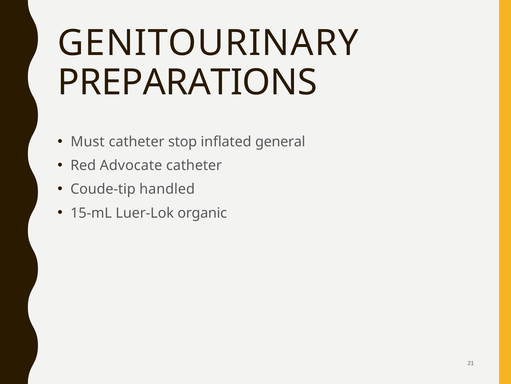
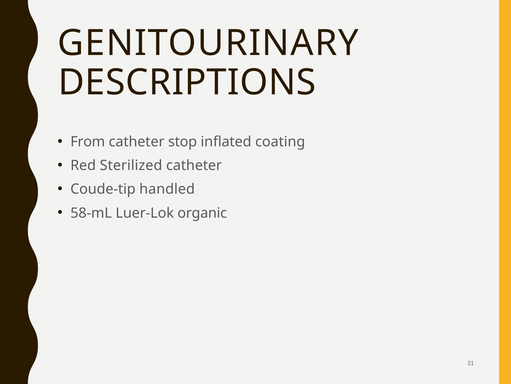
PREPARATIONS: PREPARATIONS -> DESCRIPTIONS
Must: Must -> From
general: general -> coating
Advocate: Advocate -> Sterilized
15-mL: 15-mL -> 58-mL
